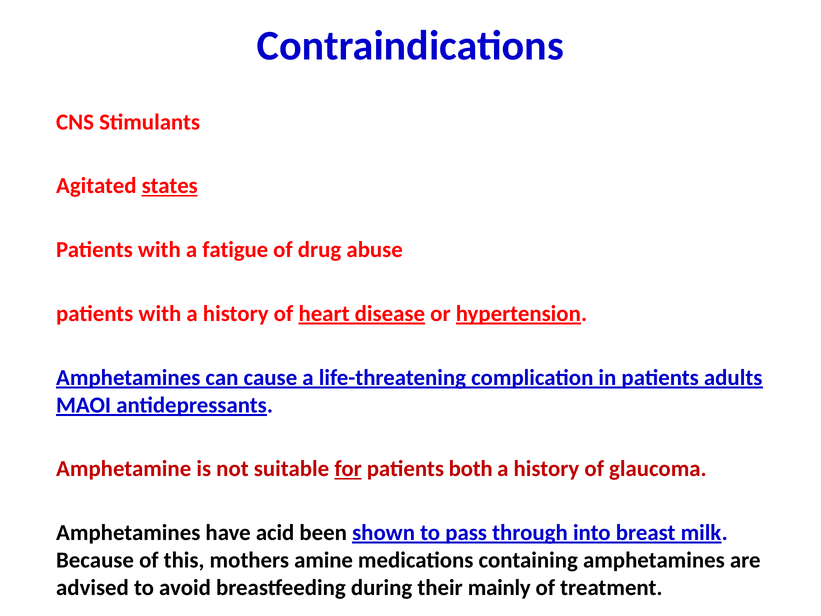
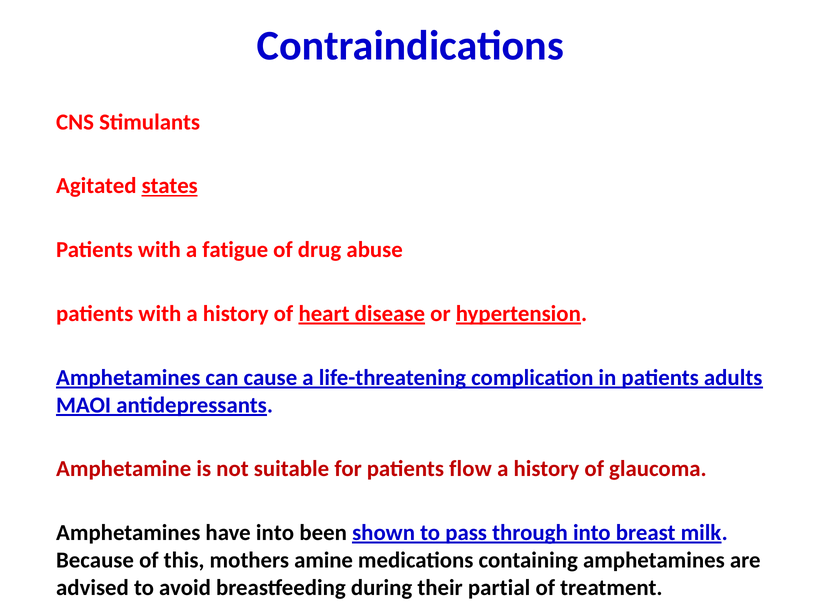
for underline: present -> none
both: both -> flow
have acid: acid -> into
mainly: mainly -> partial
